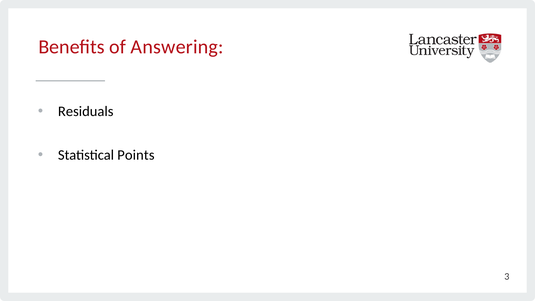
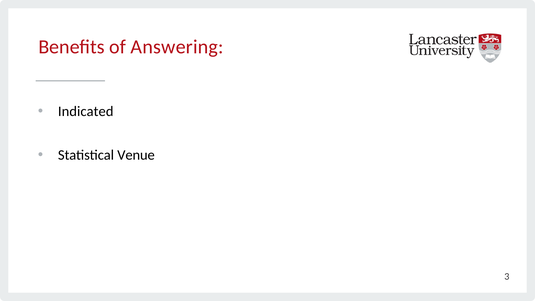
Residuals: Residuals -> Indicated
Points: Points -> Venue
